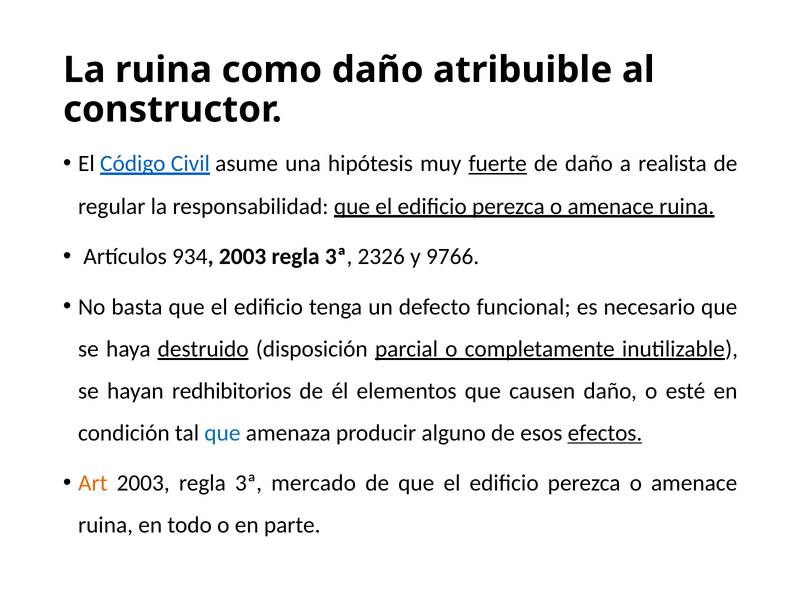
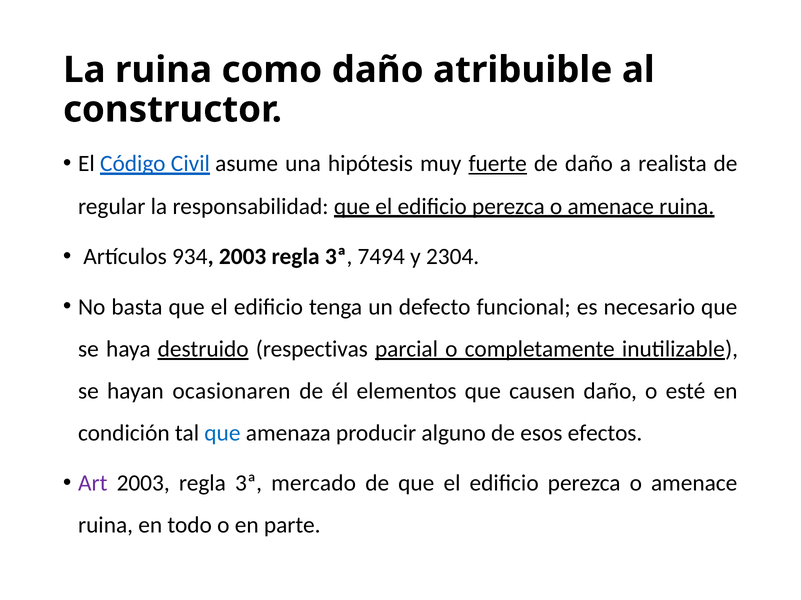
2326: 2326 -> 7494
9766: 9766 -> 2304
disposición: disposición -> respectivas
redhibitorios: redhibitorios -> ocasionaren
efectos underline: present -> none
Art colour: orange -> purple
